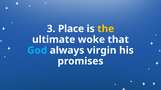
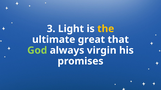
Place: Place -> Light
woke: woke -> great
God colour: light blue -> light green
